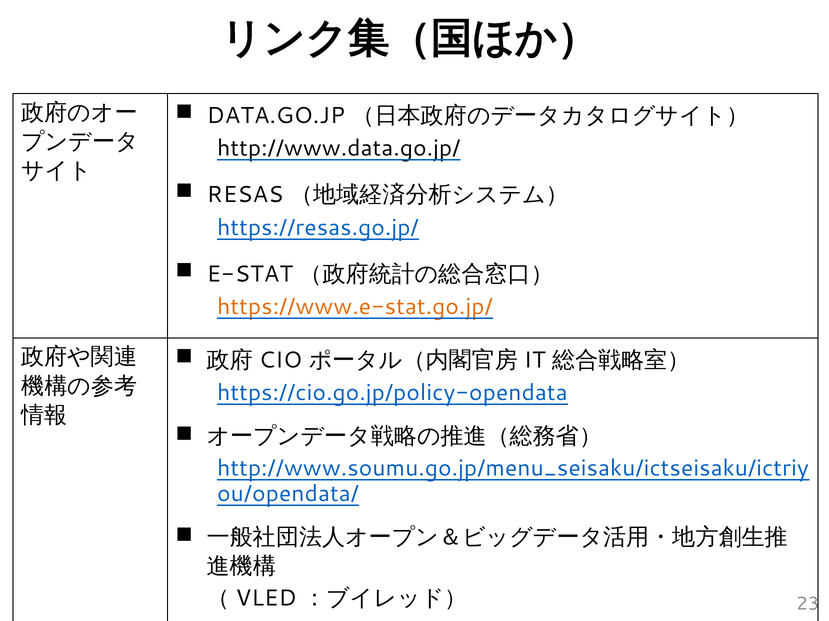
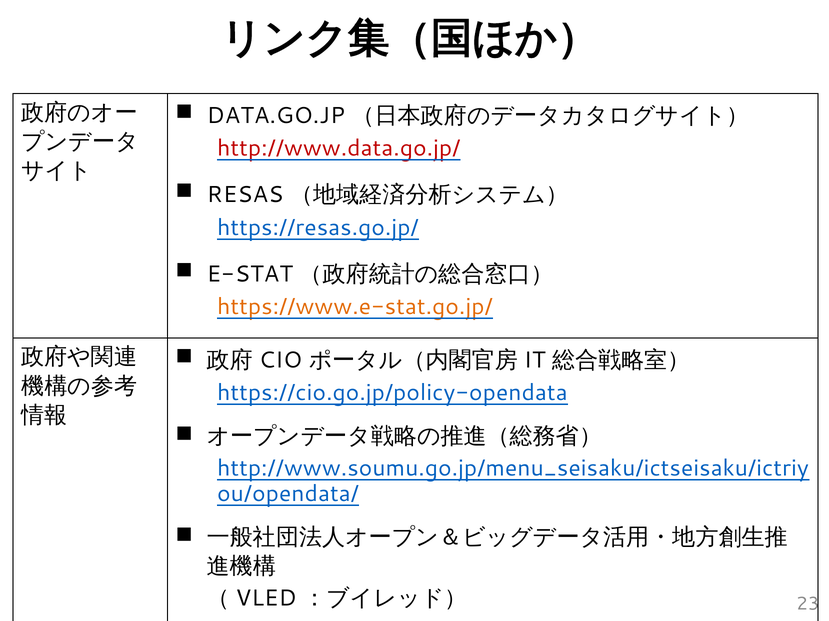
http://www.data.go.jp/ colour: black -> red
